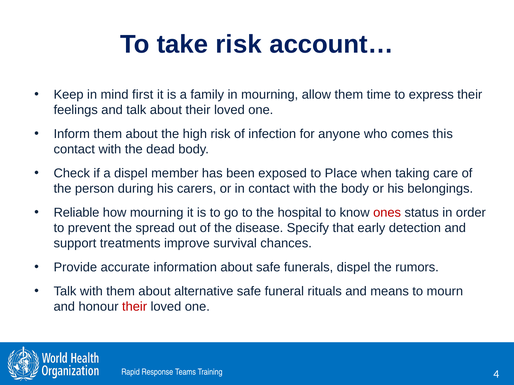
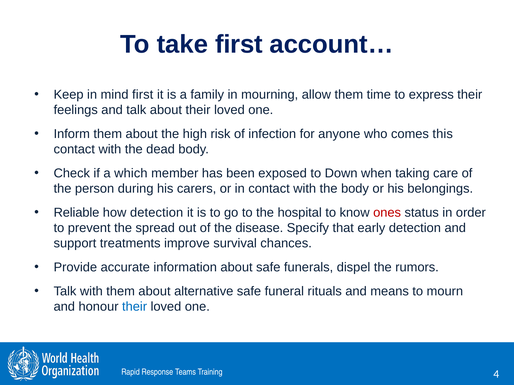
take risk: risk -> first
a dispel: dispel -> which
Place: Place -> Down
how mourning: mourning -> detection
their at (135, 307) colour: red -> blue
